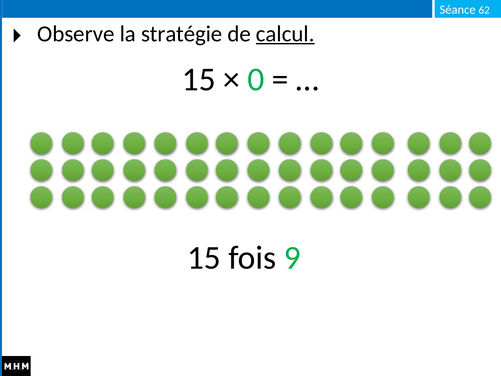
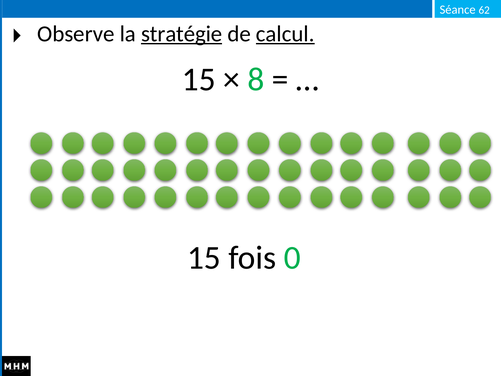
stratégie underline: none -> present
0: 0 -> 8
9: 9 -> 0
